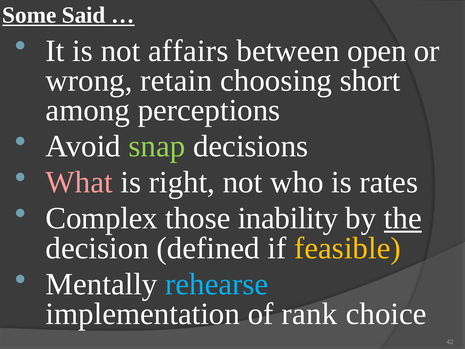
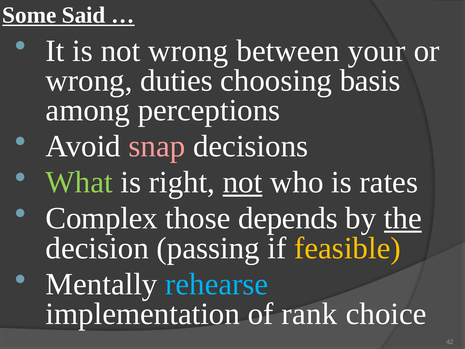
not affairs: affairs -> wrong
open: open -> your
retain: retain -> duties
short: short -> basis
snap colour: light green -> pink
What colour: pink -> light green
not at (243, 182) underline: none -> present
inability: inability -> depends
defined: defined -> passing
